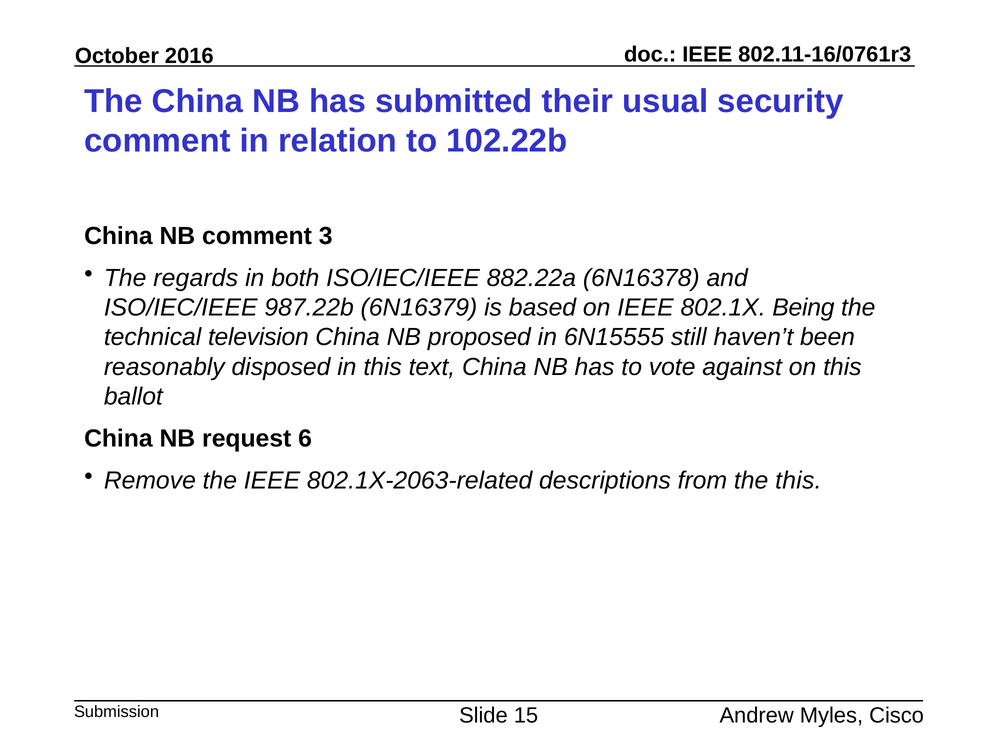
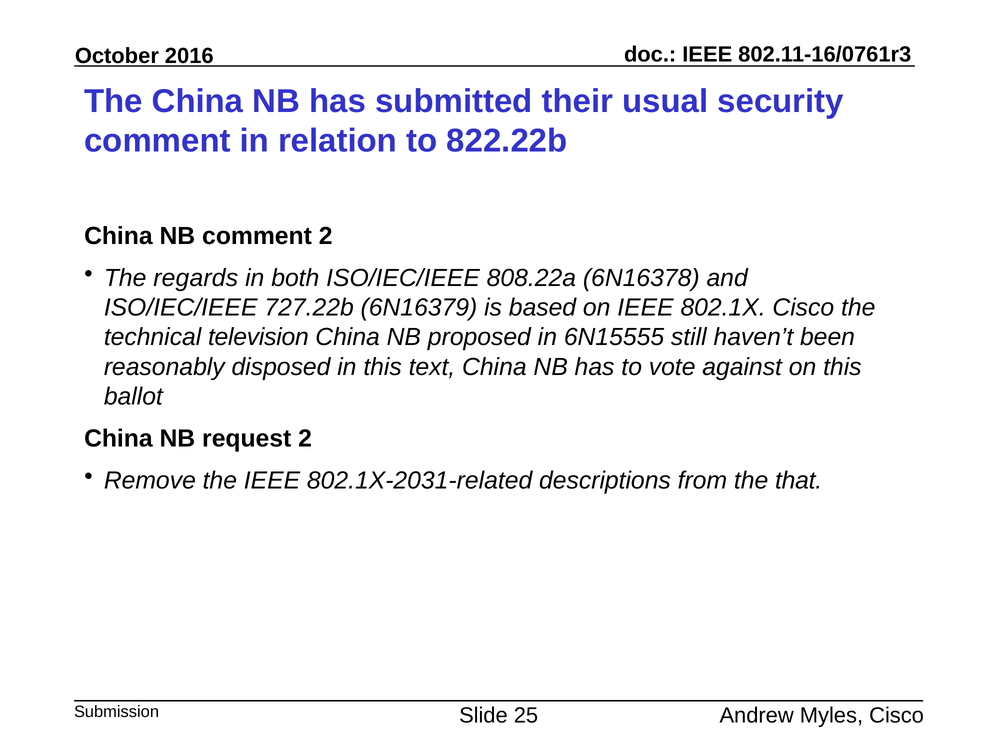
102.22b: 102.22b -> 822.22b
comment 3: 3 -> 2
882.22a: 882.22a -> 808.22a
987.22b: 987.22b -> 727.22b
802.1X Being: Being -> Cisco
request 6: 6 -> 2
802.1X-2063-related: 802.1X-2063-related -> 802.1X-2031-related
the this: this -> that
15: 15 -> 25
